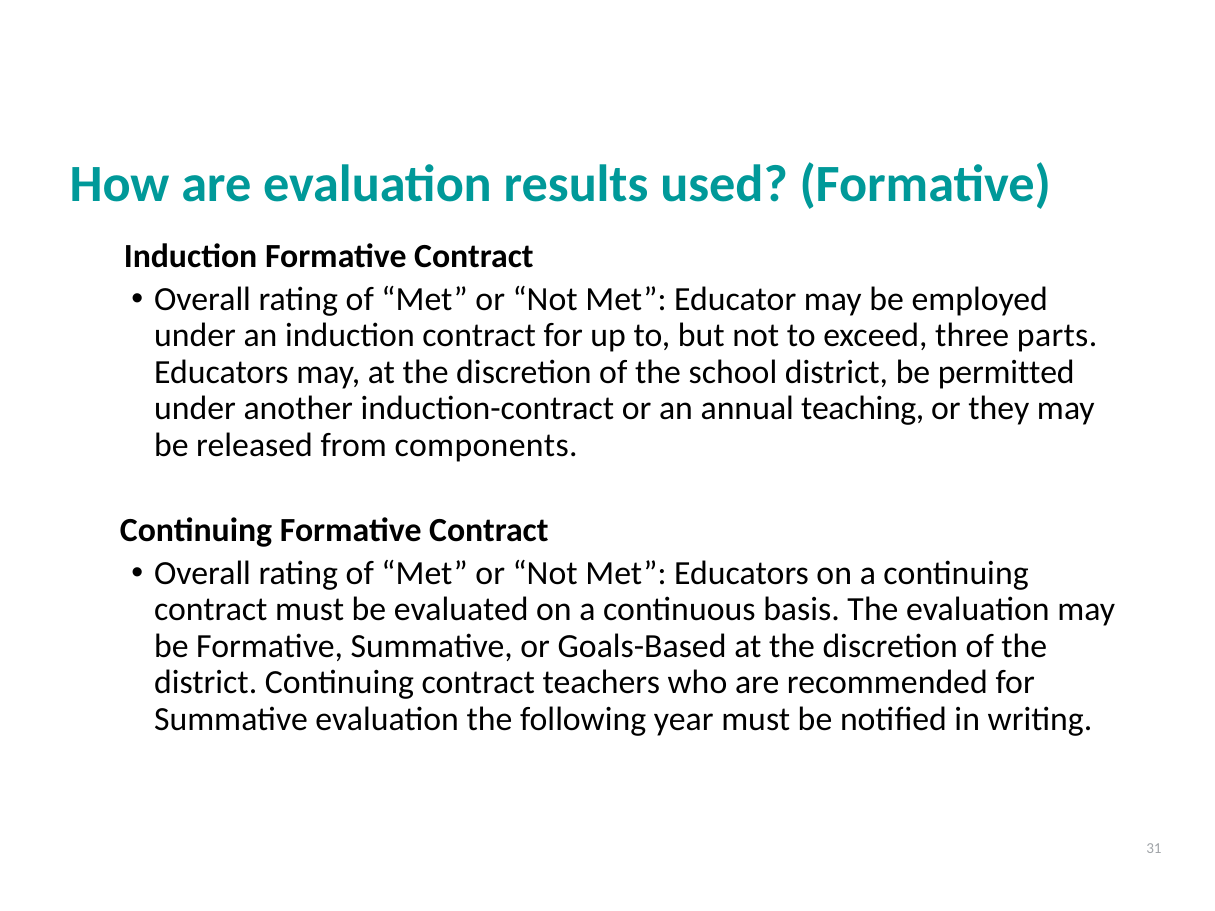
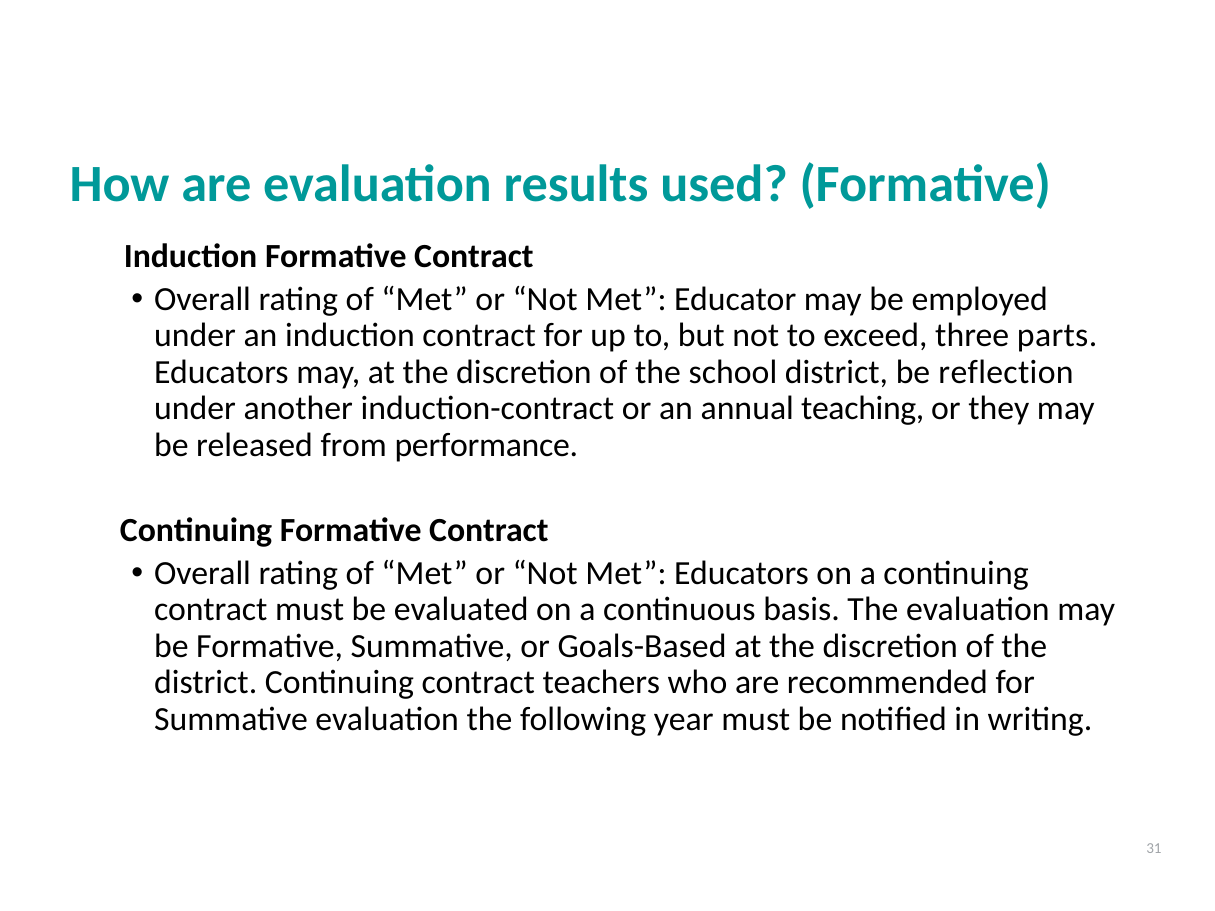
permitted: permitted -> reflection
components: components -> performance
